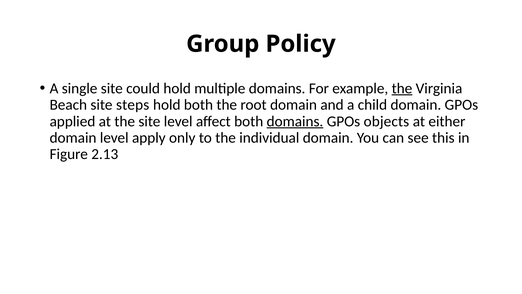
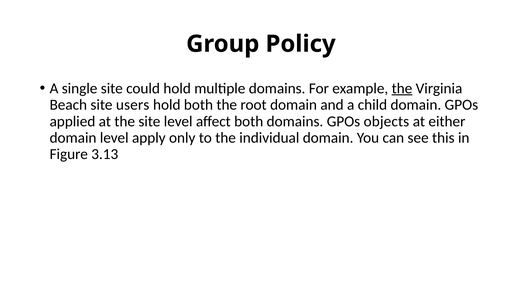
steps: steps -> users
domains at (295, 121) underline: present -> none
2.13: 2.13 -> 3.13
